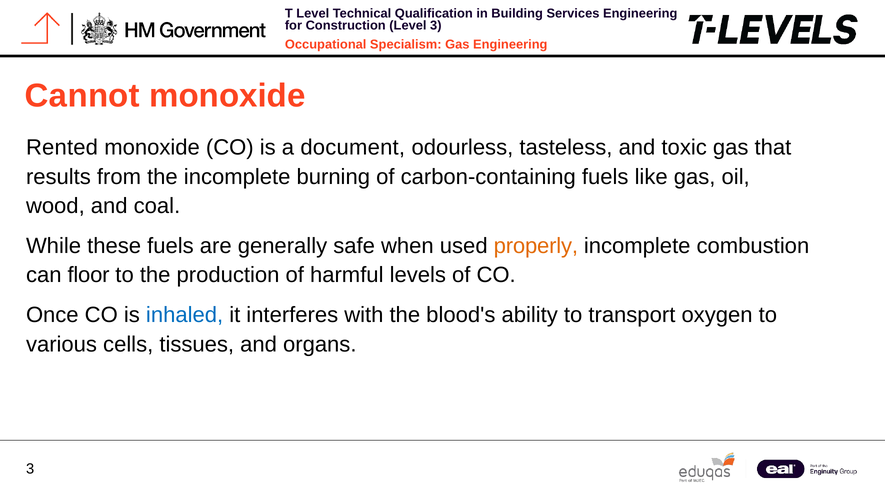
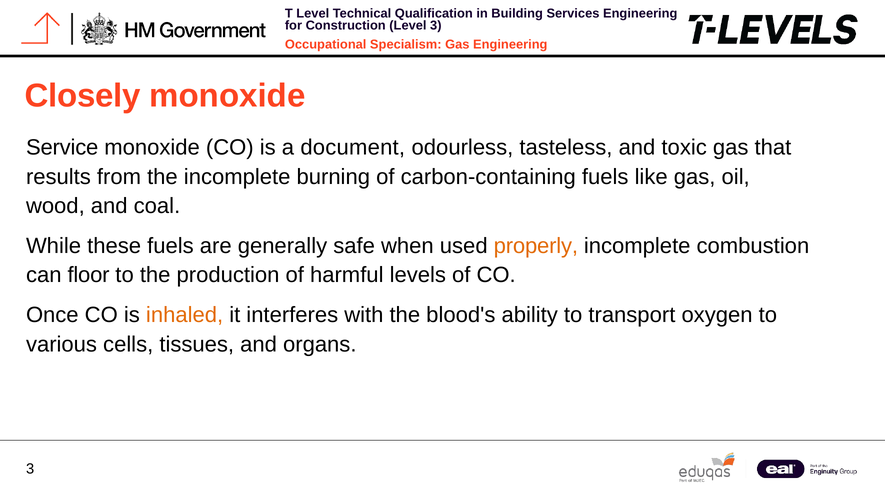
Cannot: Cannot -> Closely
Rented: Rented -> Service
inhaled colour: blue -> orange
